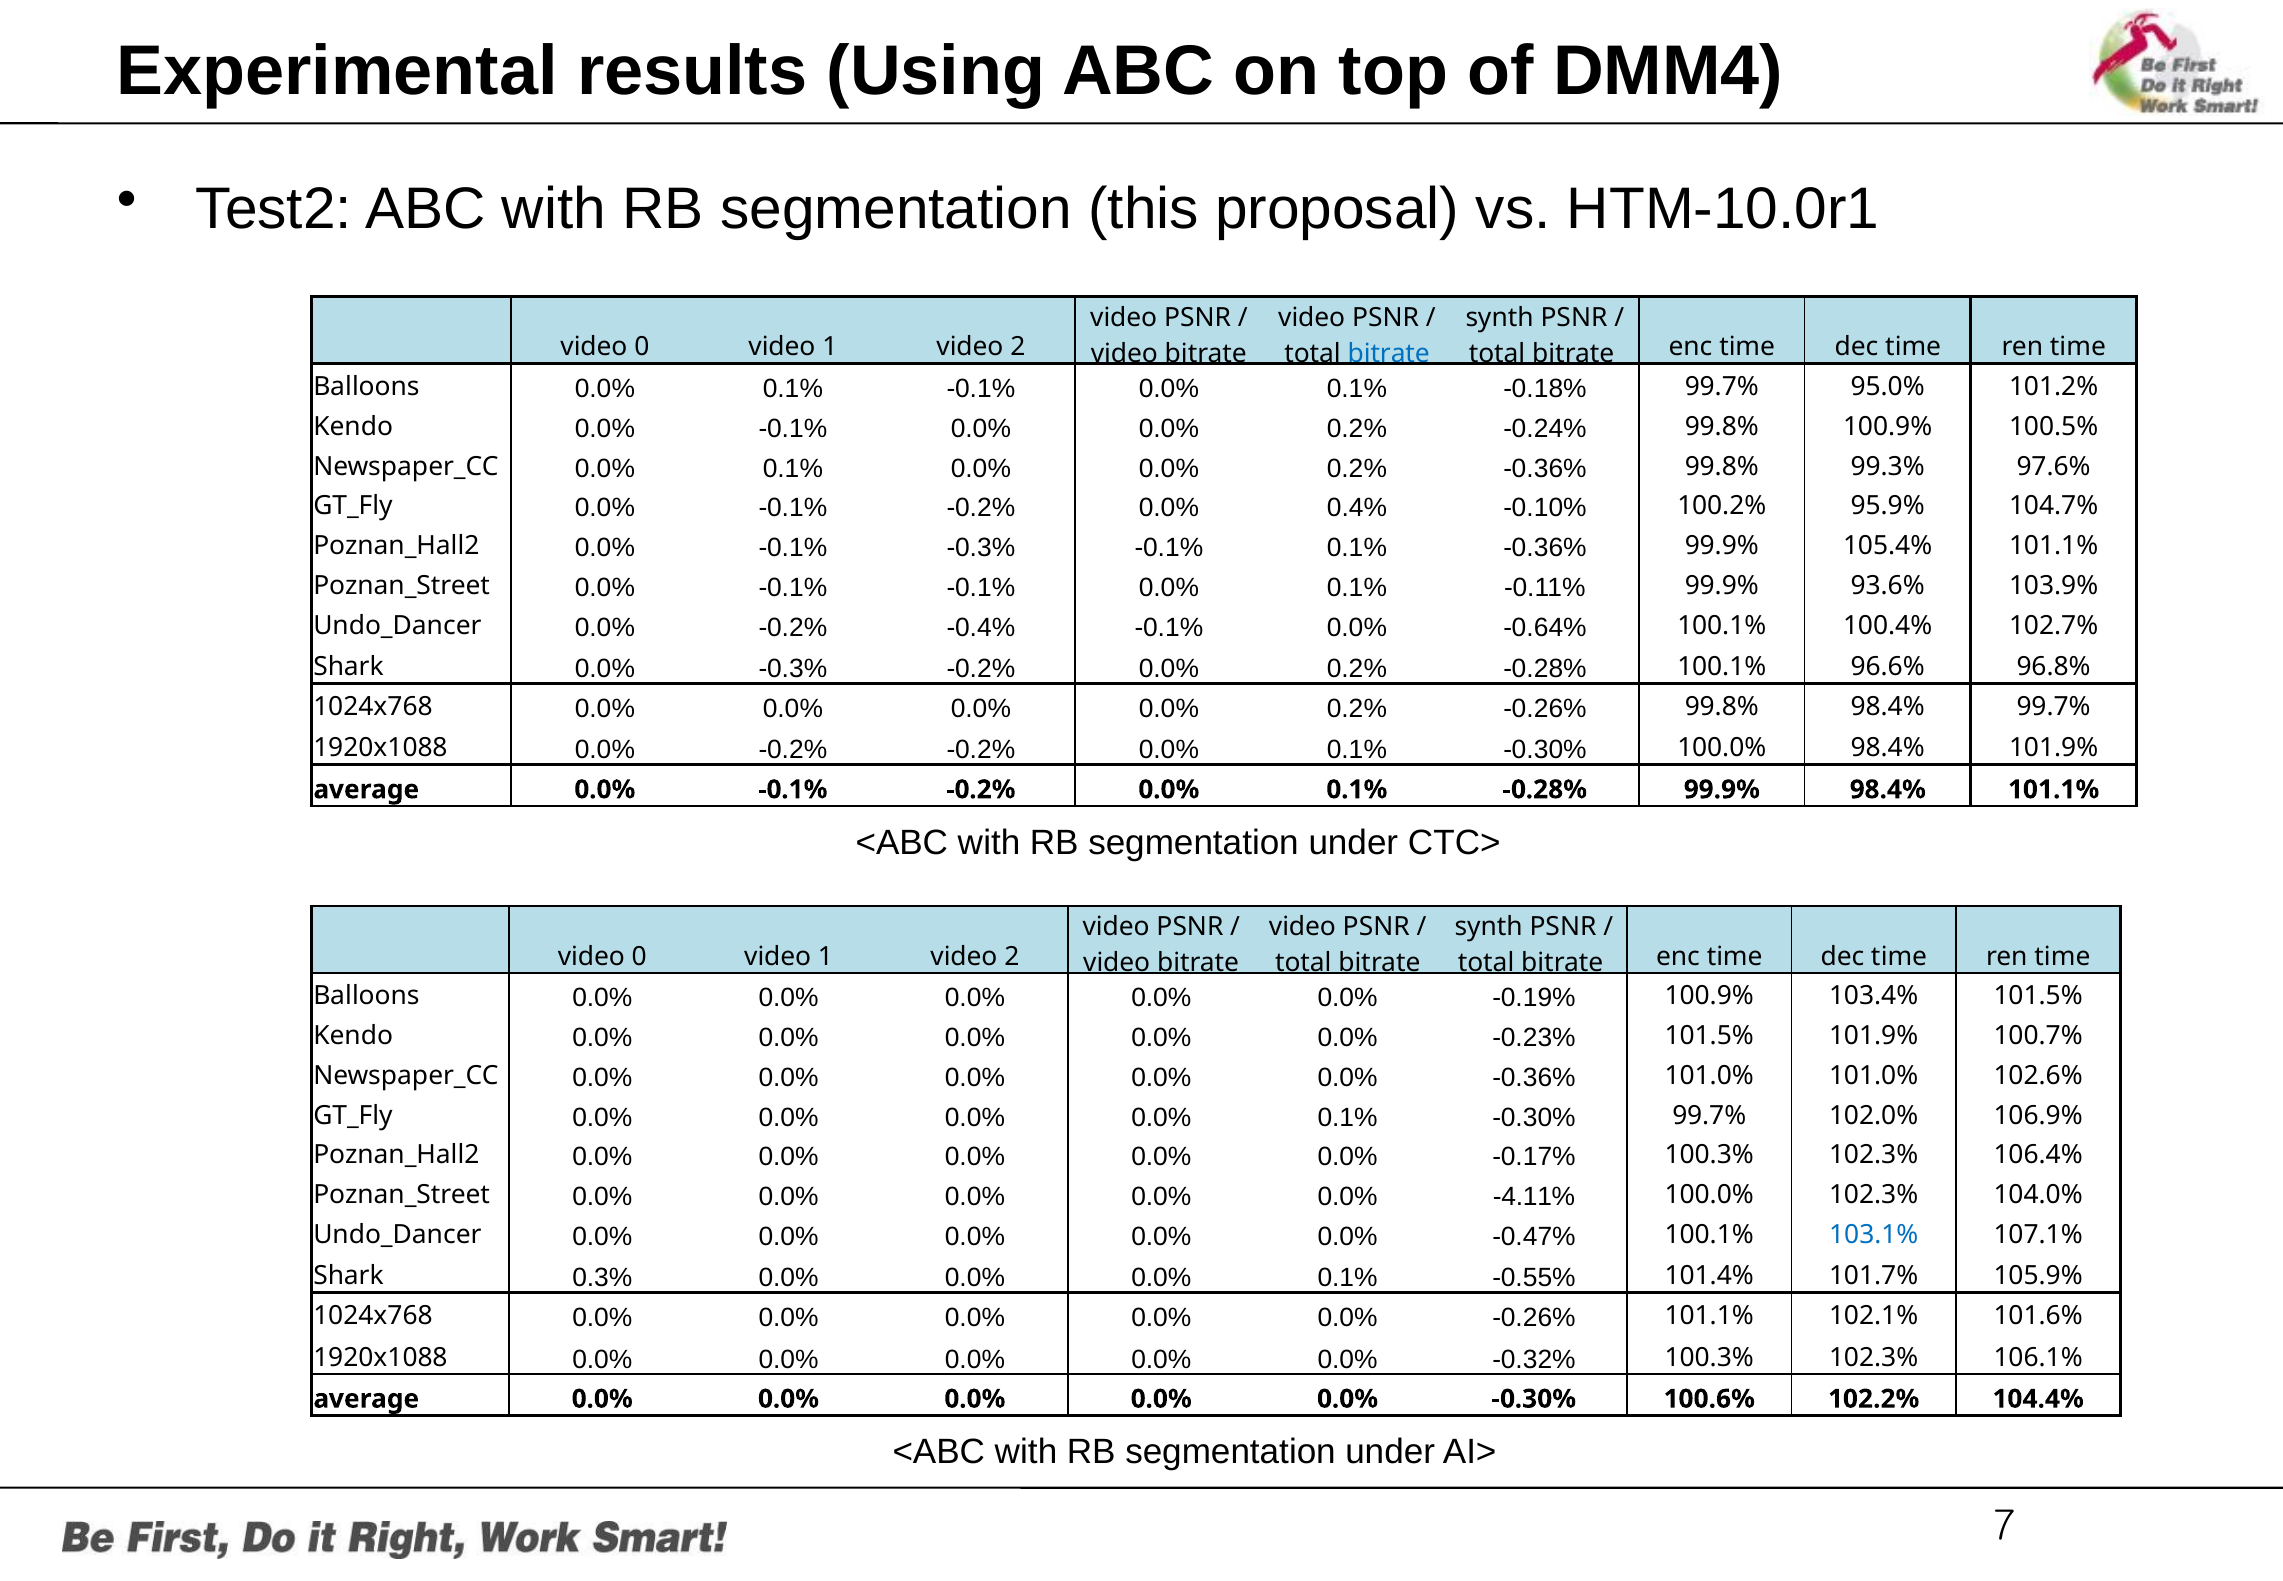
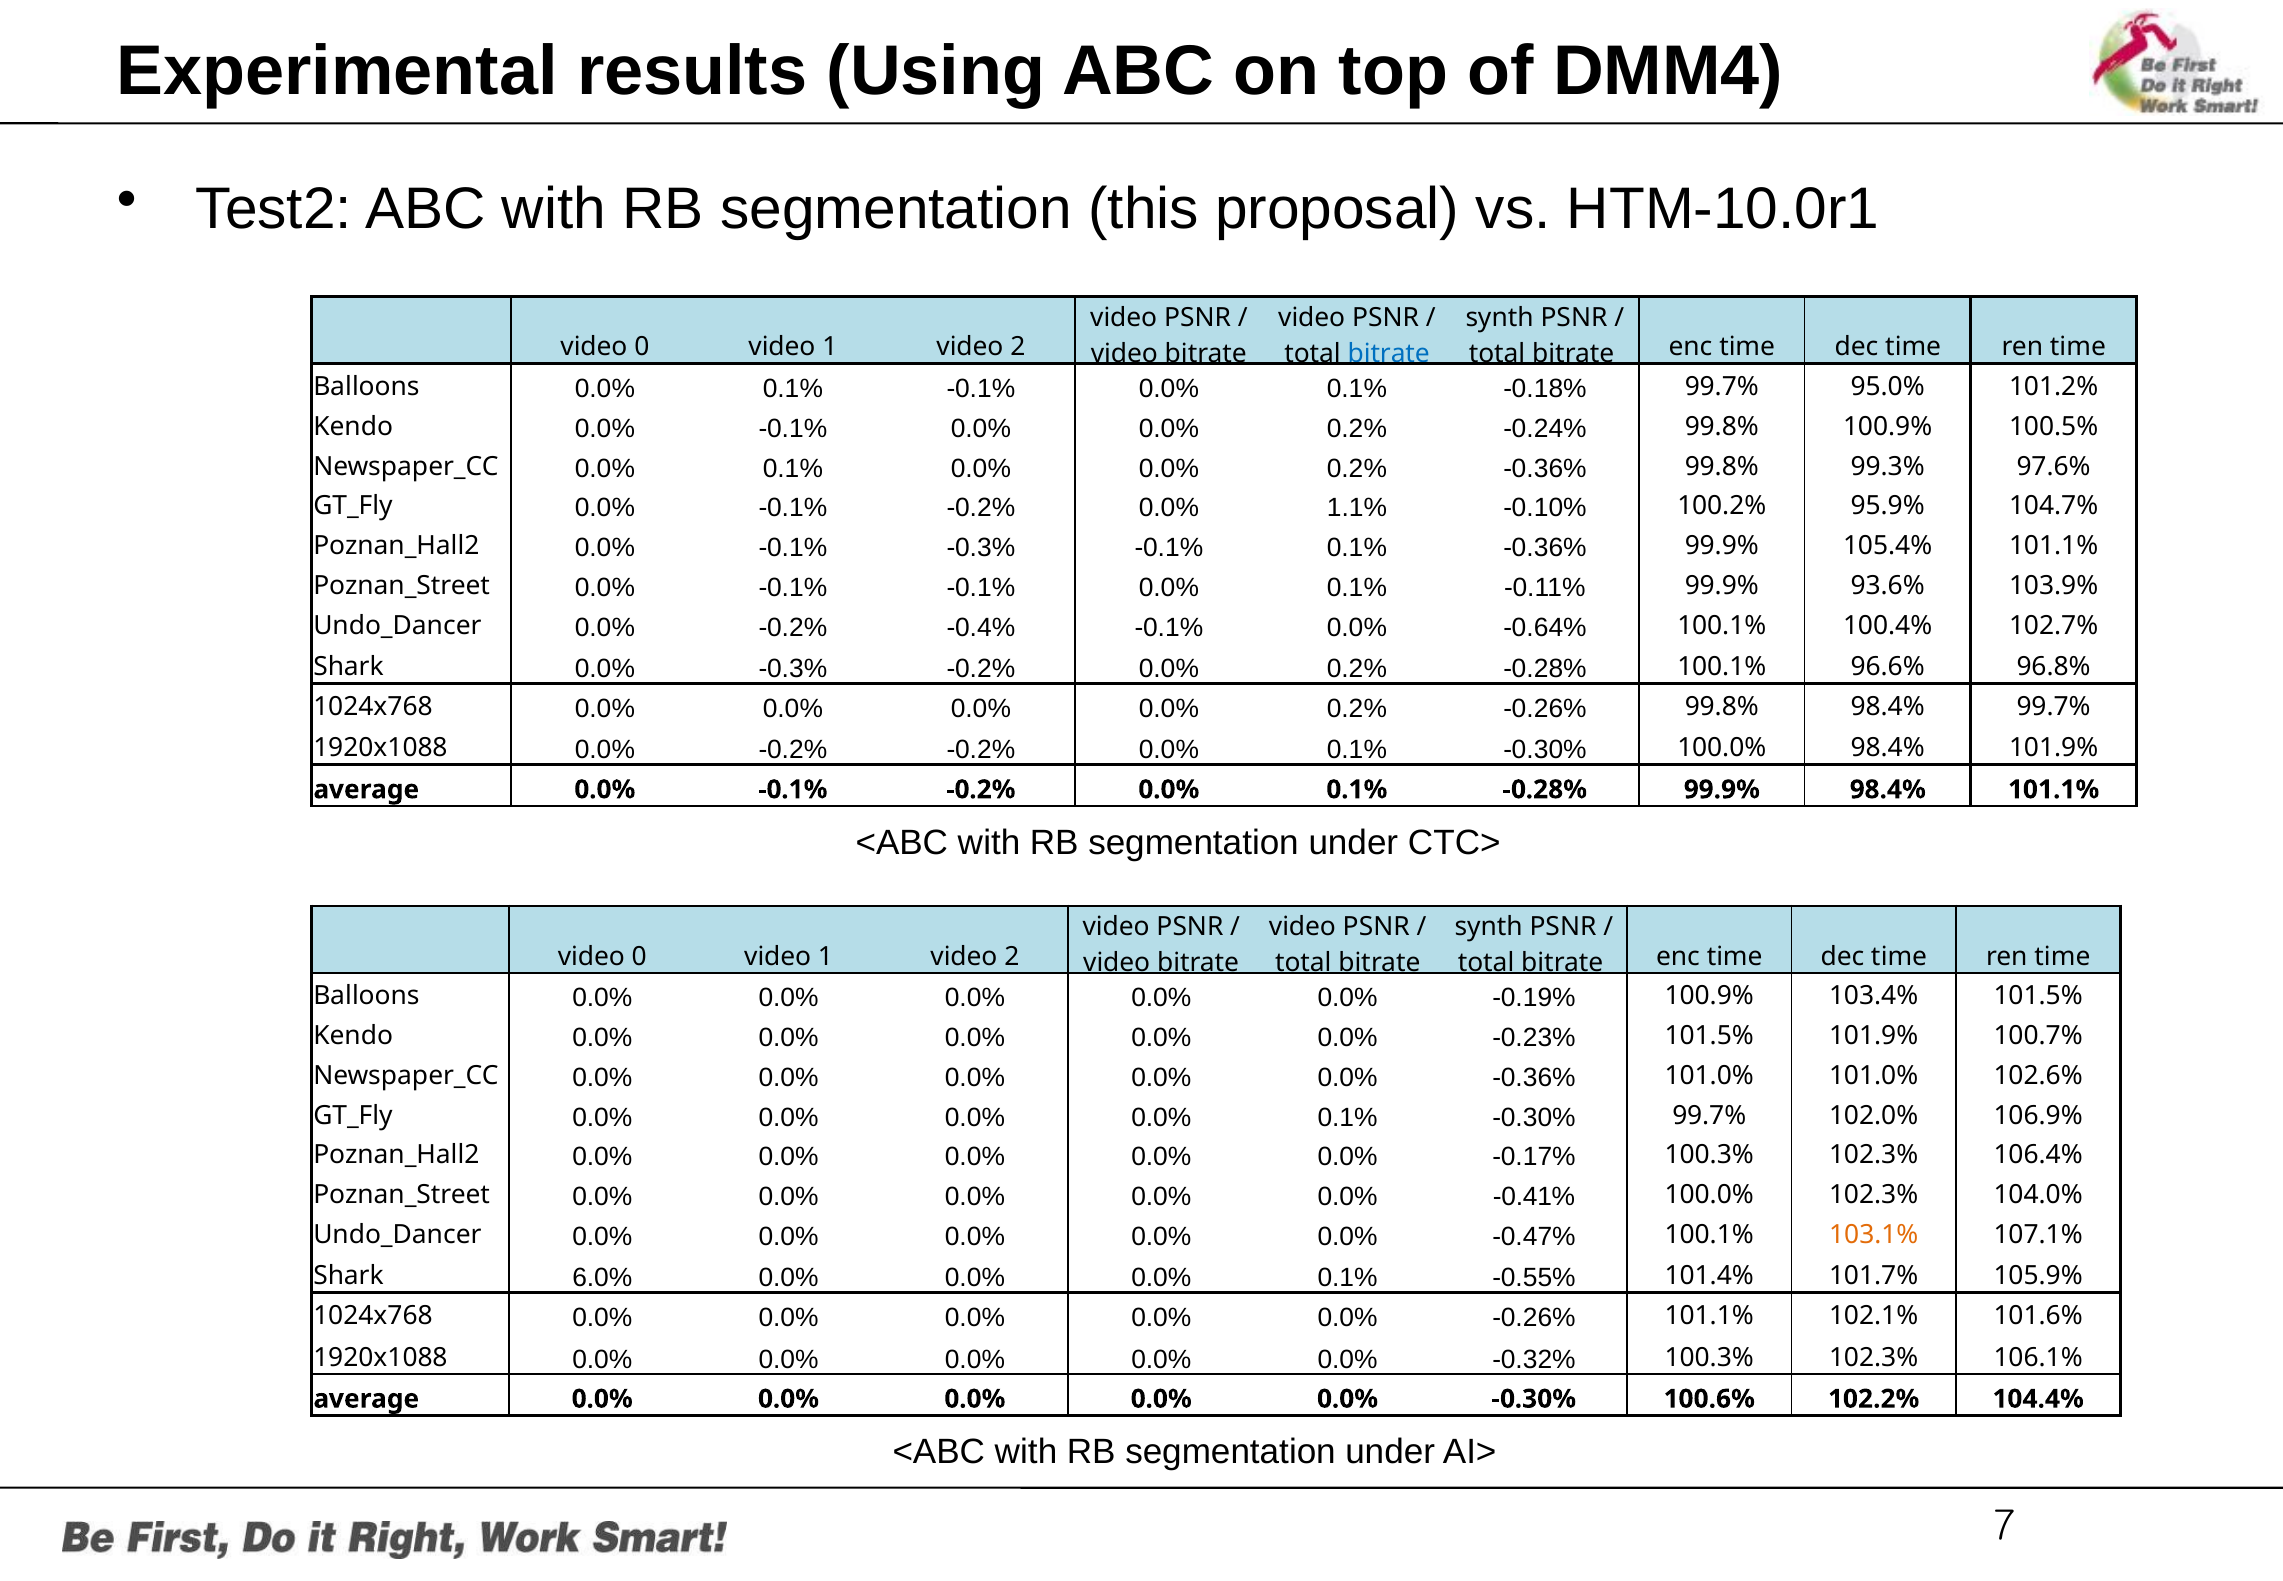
0.4%: 0.4% -> 1.1%
-4.11%: -4.11% -> -0.41%
103.1% colour: blue -> orange
0.3%: 0.3% -> 6.0%
